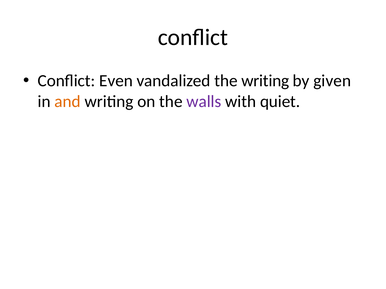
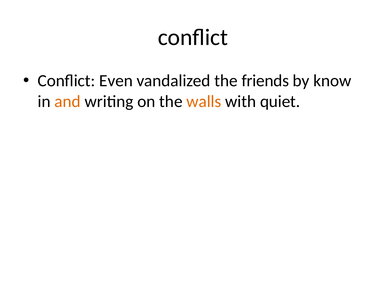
the writing: writing -> friends
given: given -> know
walls colour: purple -> orange
